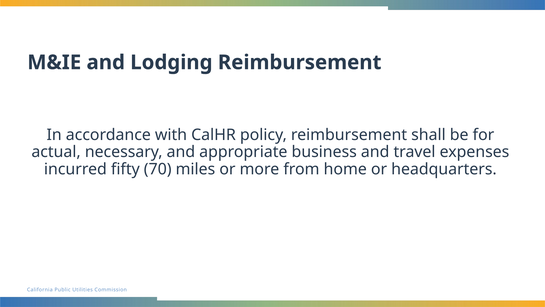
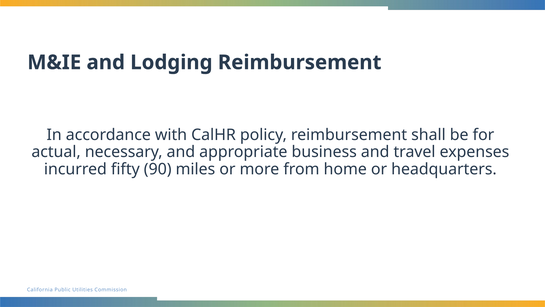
70: 70 -> 90
